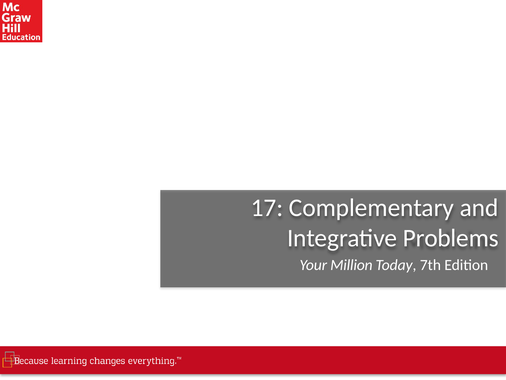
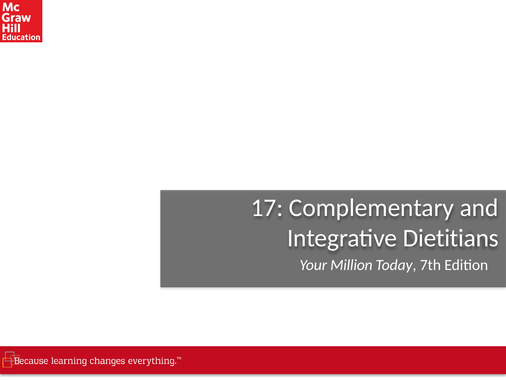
Problems: Problems -> Dietitians
